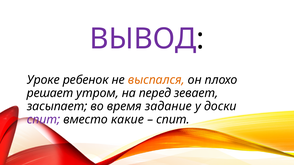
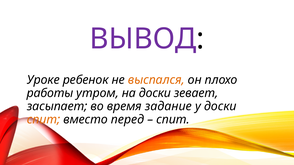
решает: решает -> работы
на перед: перед -> доски
спит at (44, 120) colour: purple -> orange
какие: какие -> перед
